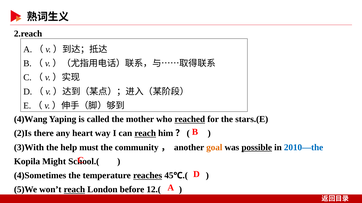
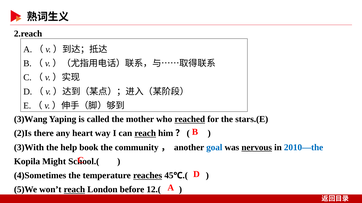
4)Wang: 4)Wang -> 3)Wang
must: must -> book
goal colour: orange -> blue
possible: possible -> nervous
